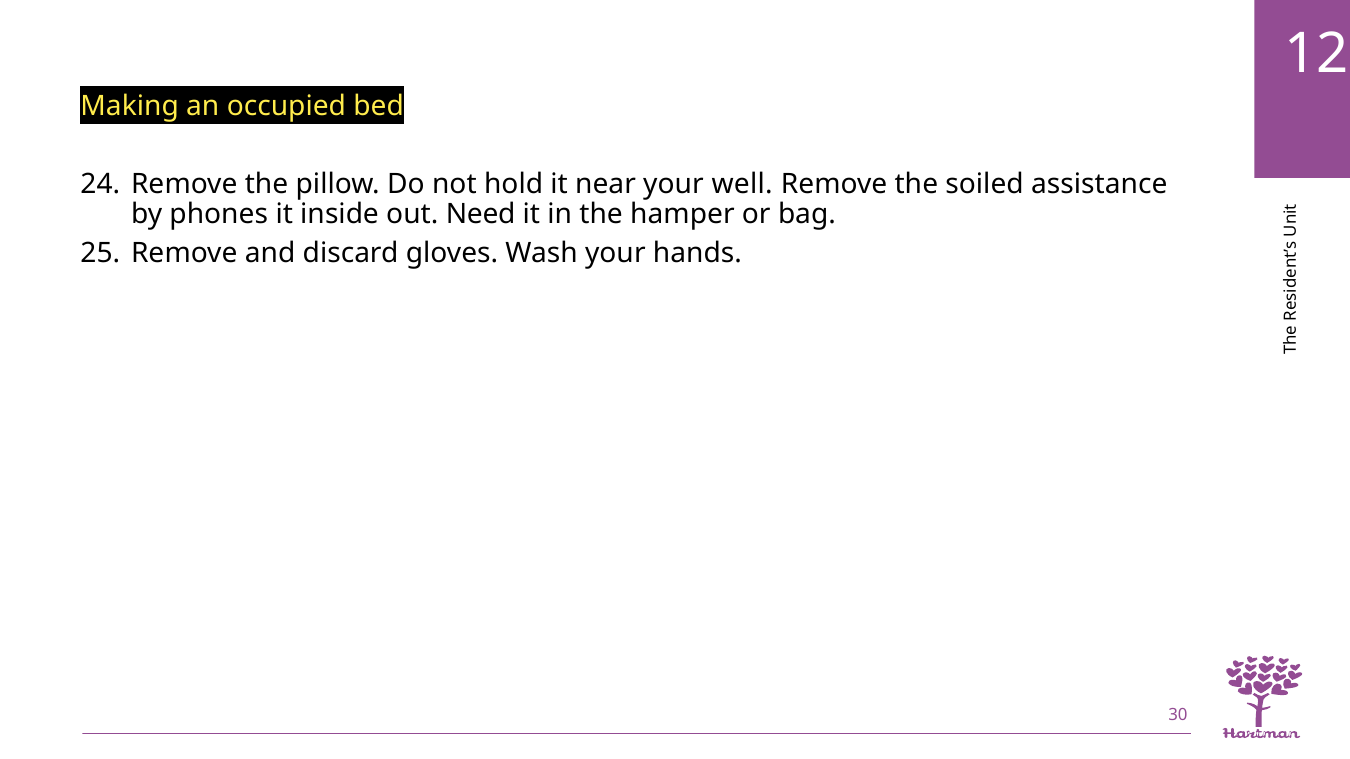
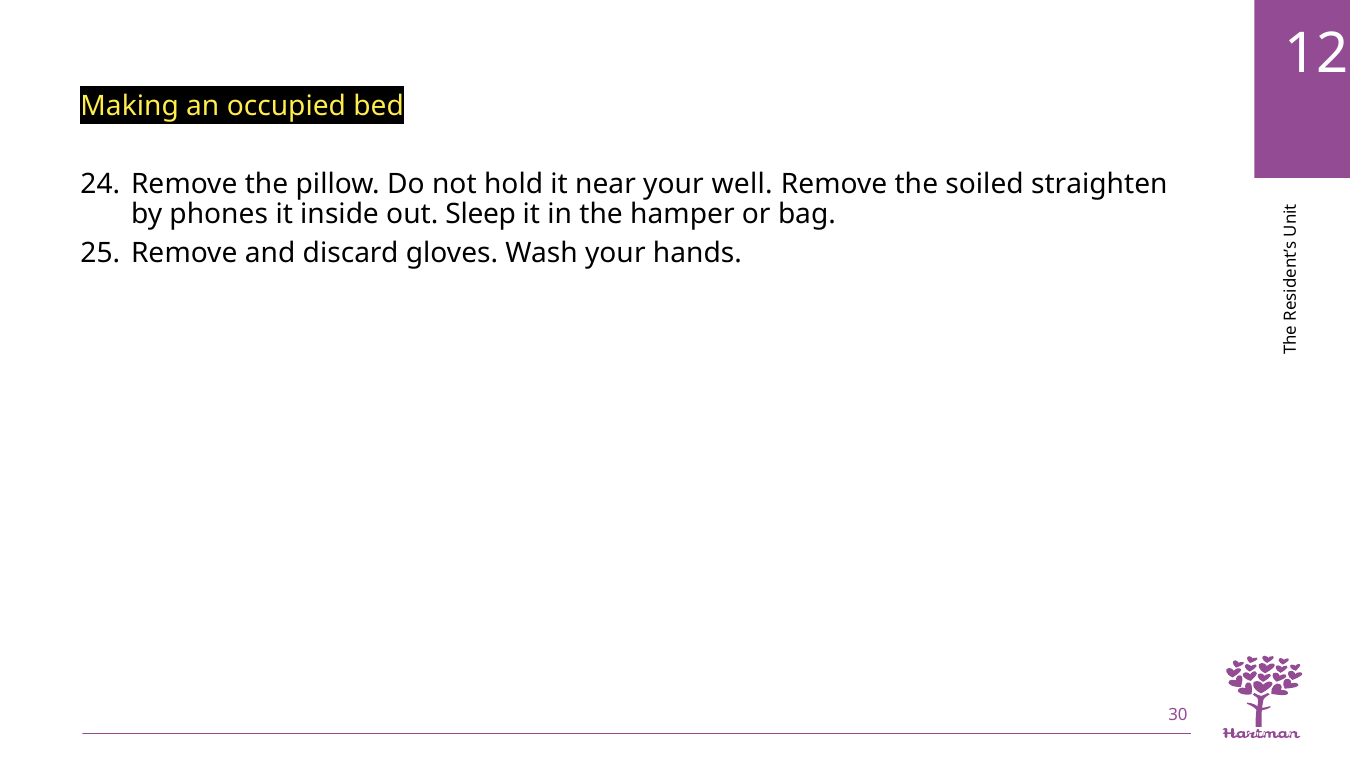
assistance: assistance -> straighten
Need: Need -> Sleep
